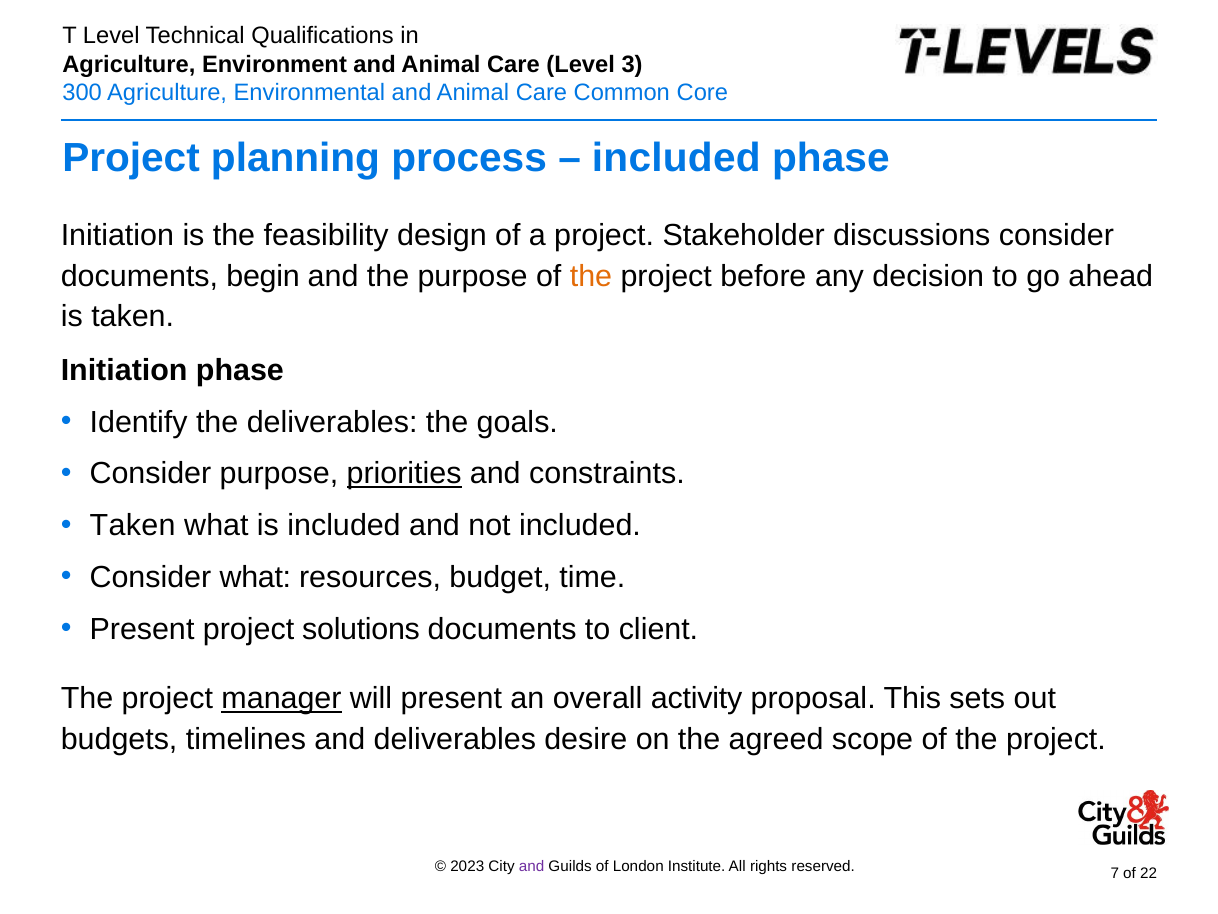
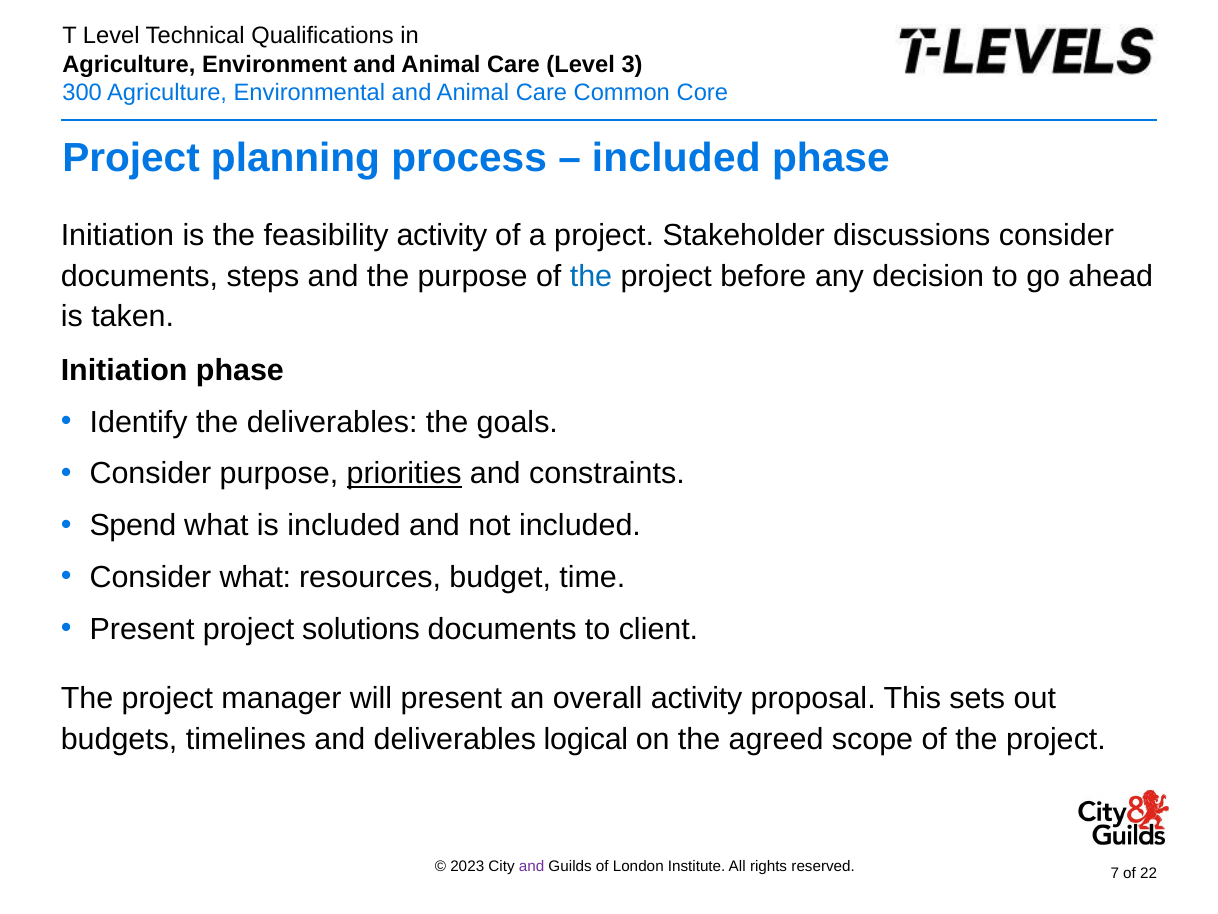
feasibility design: design -> activity
begin: begin -> steps
the at (591, 276) colour: orange -> blue
Taken at (133, 525): Taken -> Spend
manager underline: present -> none
desire: desire -> logical
